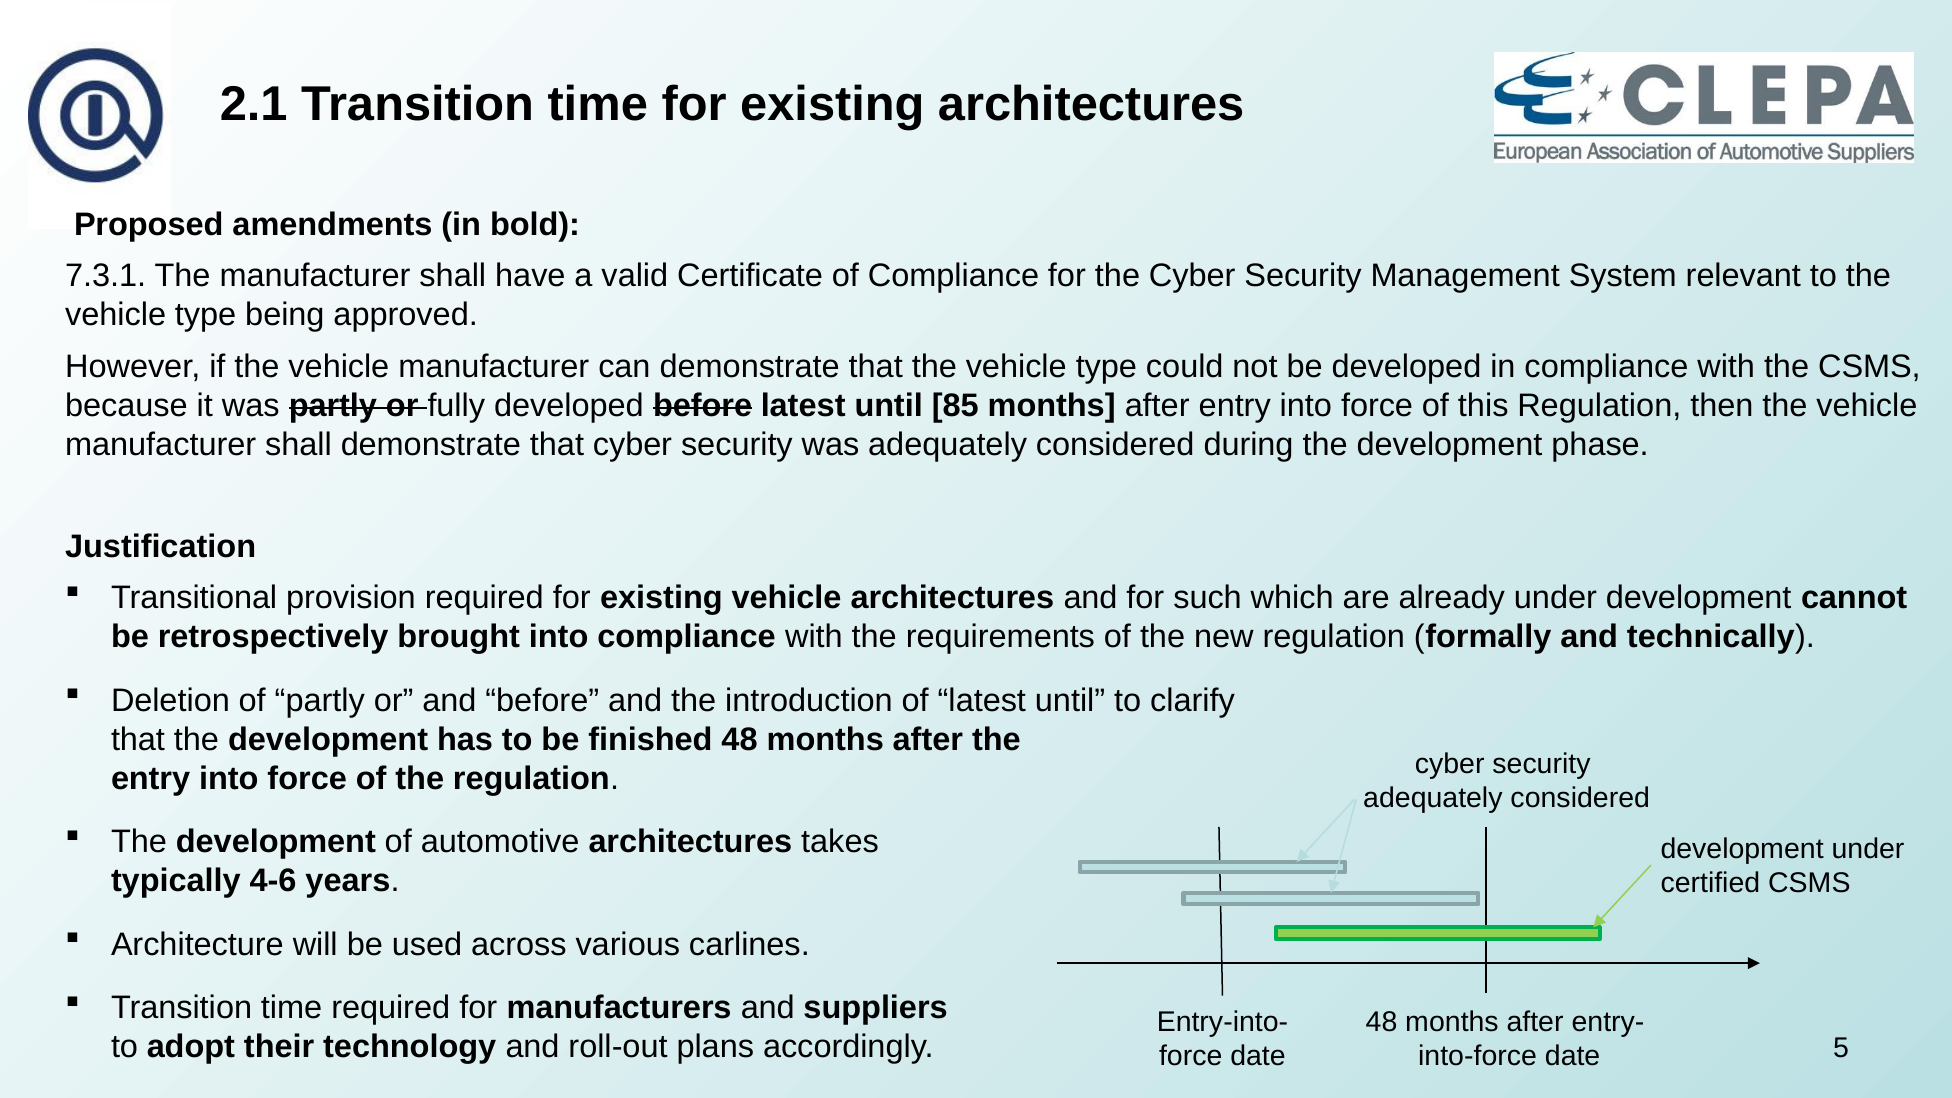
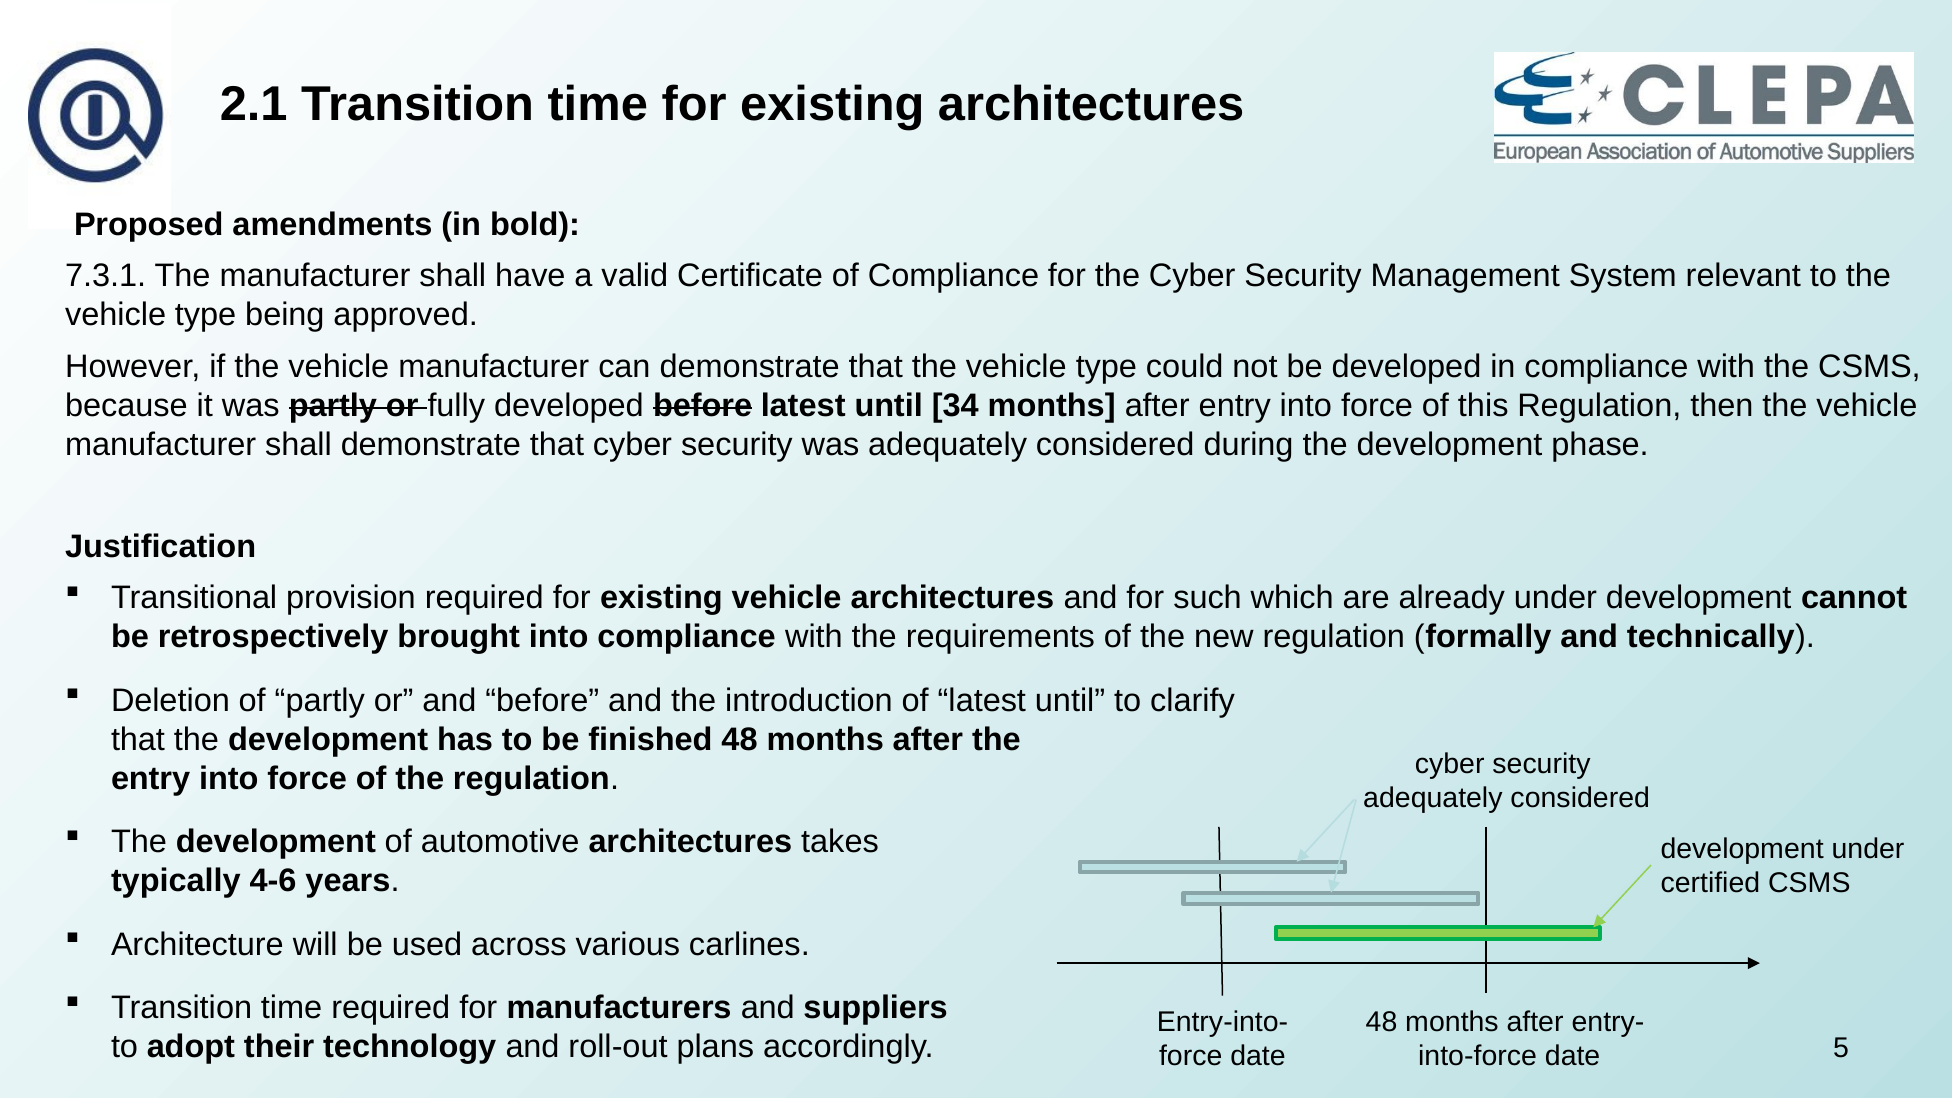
85: 85 -> 34
